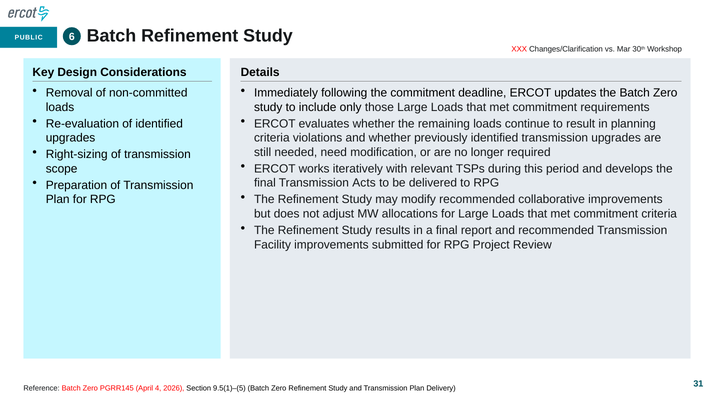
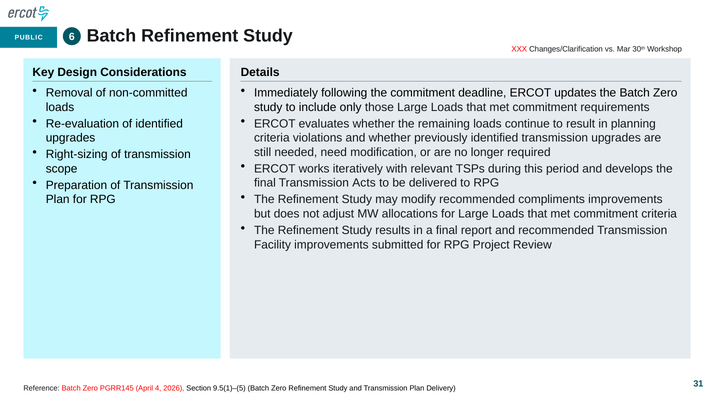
collaborative: collaborative -> compliments
